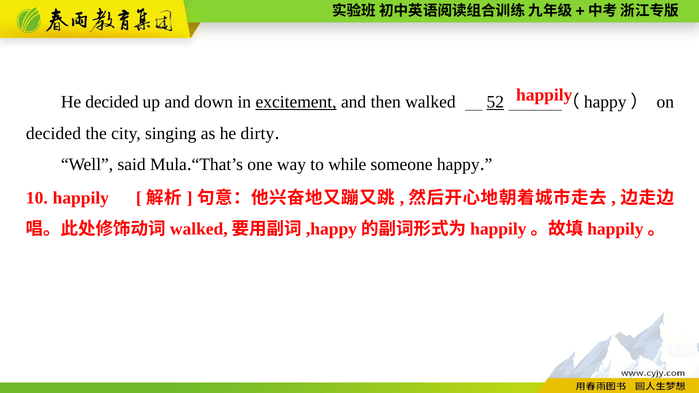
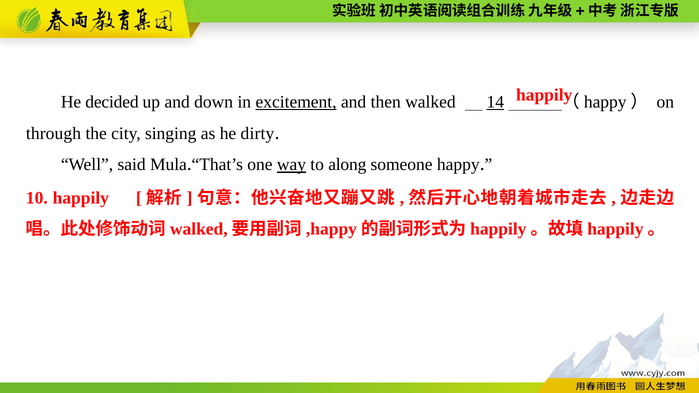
52: 52 -> 14
decided at (53, 133): decided -> through
way underline: none -> present
while: while -> along
